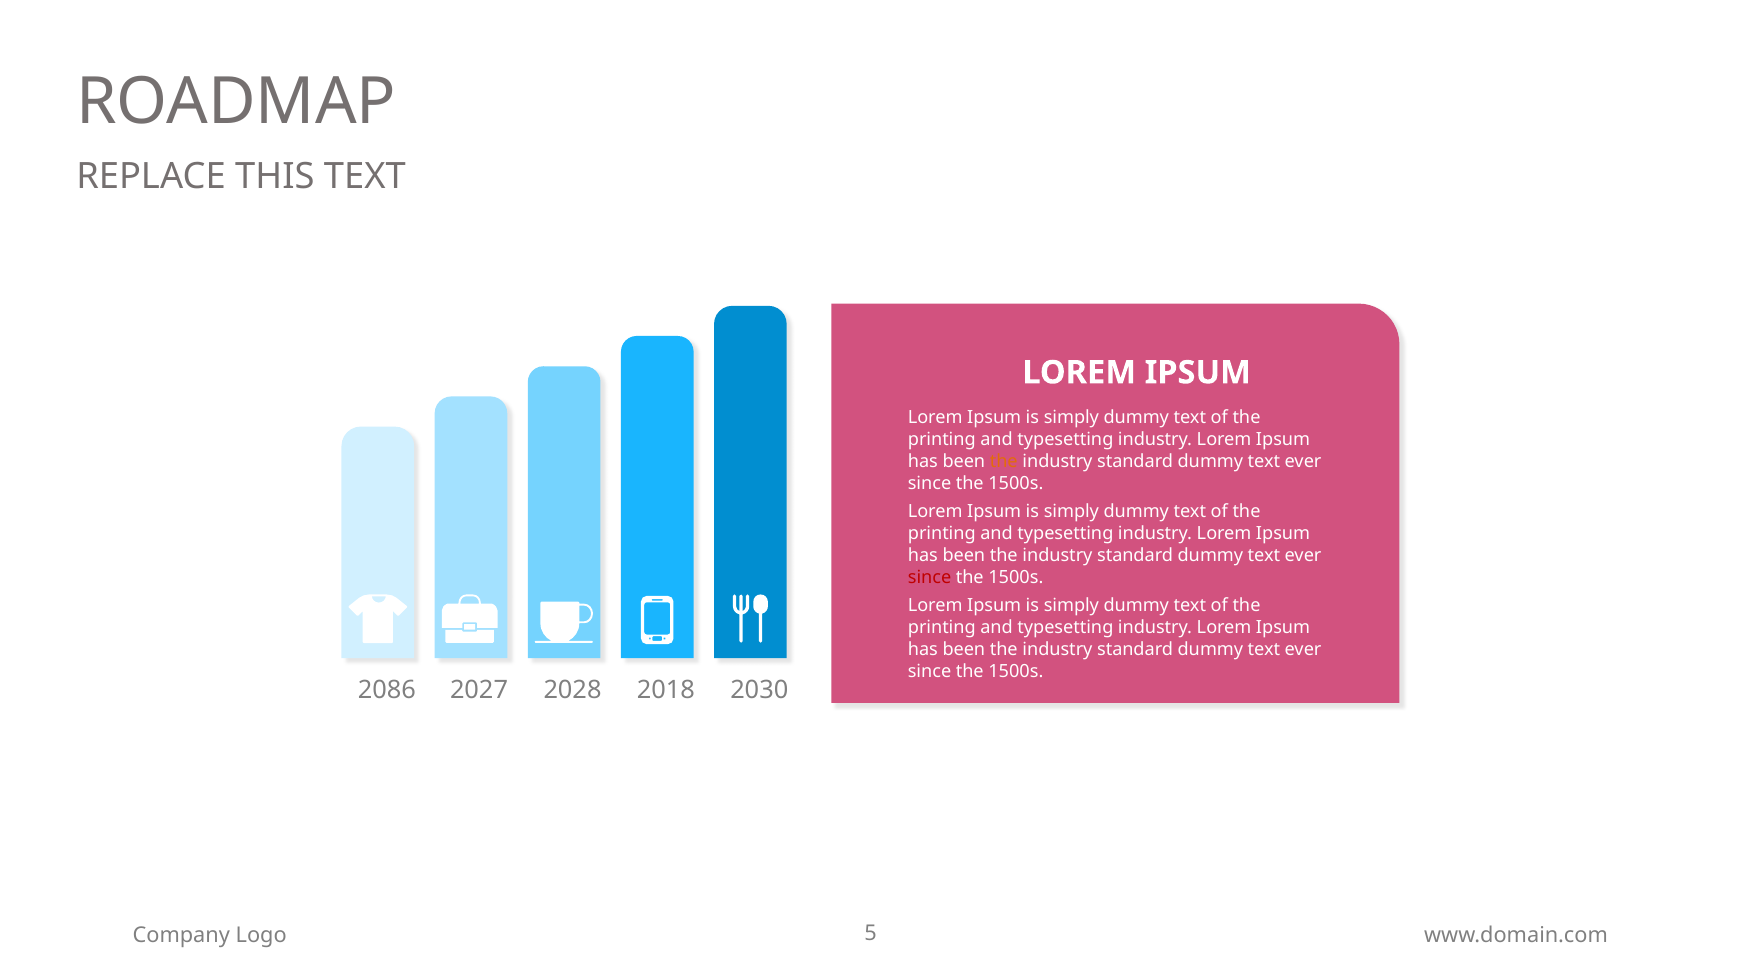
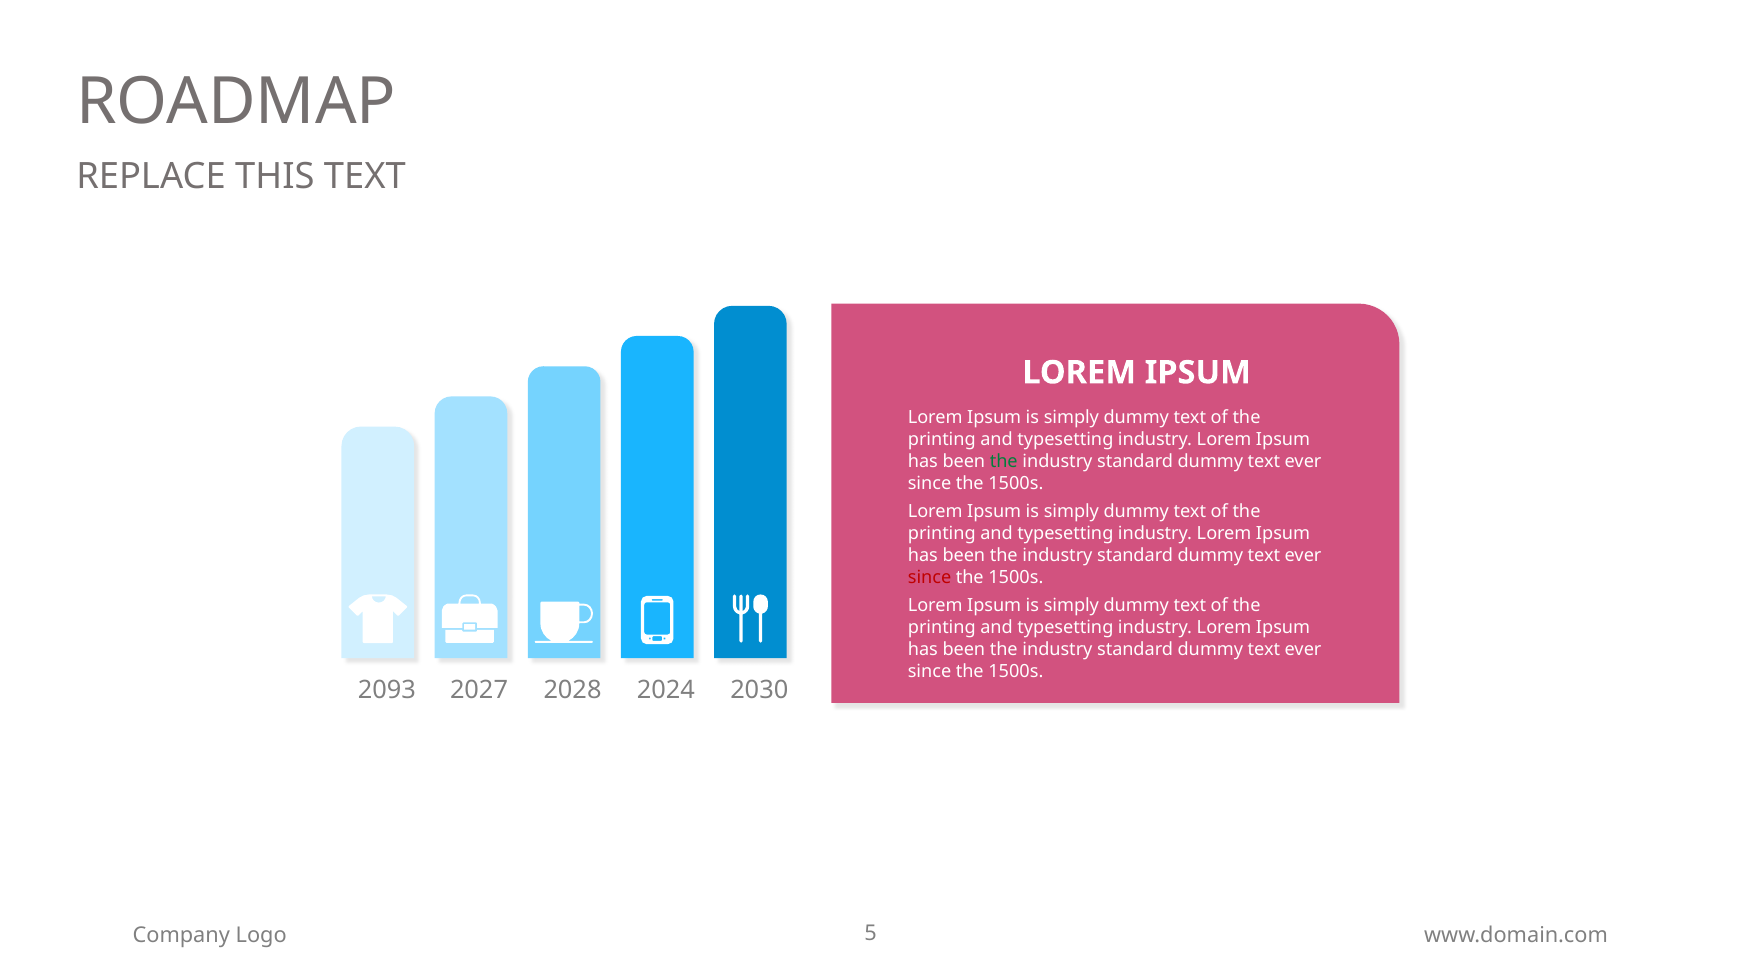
the at (1004, 461) colour: orange -> green
2086: 2086 -> 2093
2018: 2018 -> 2024
